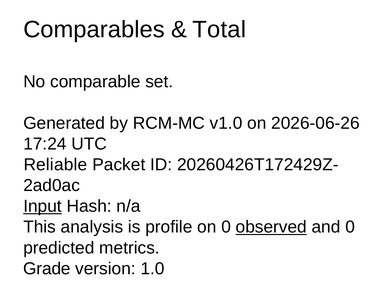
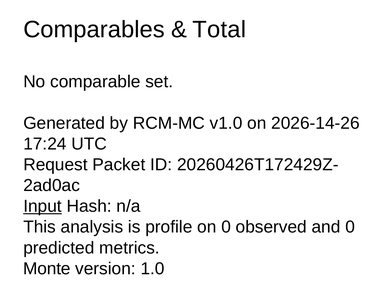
2026-06-26: 2026-06-26 -> 2026-14-26
Reliable: Reliable -> Request
observed underline: present -> none
Grade: Grade -> Monte
